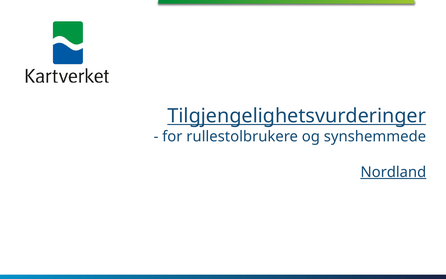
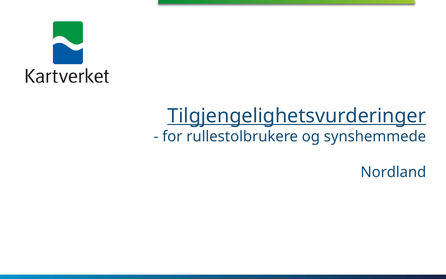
Nordland underline: present -> none
